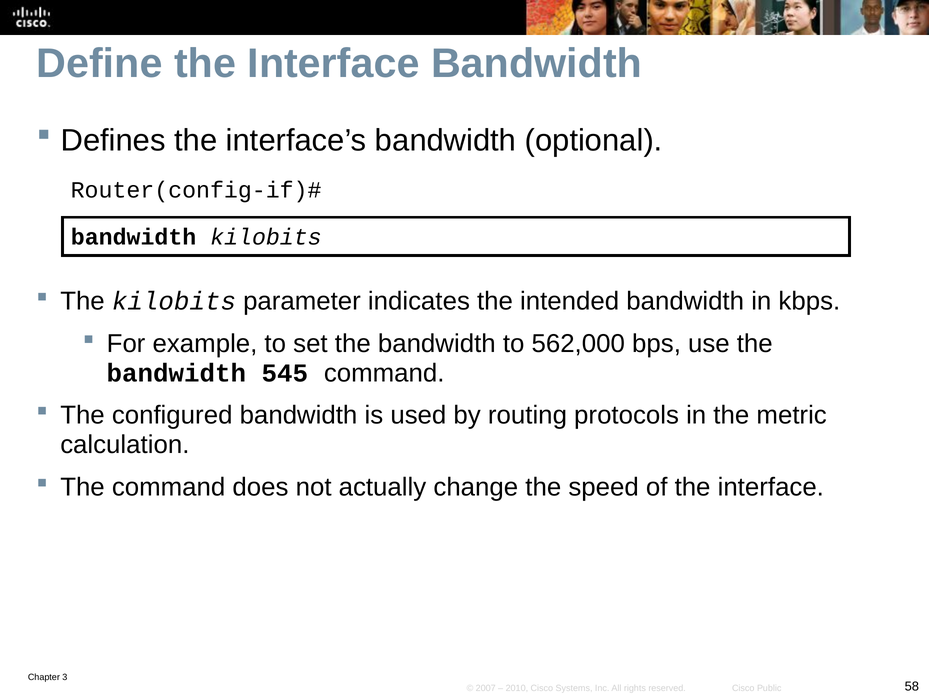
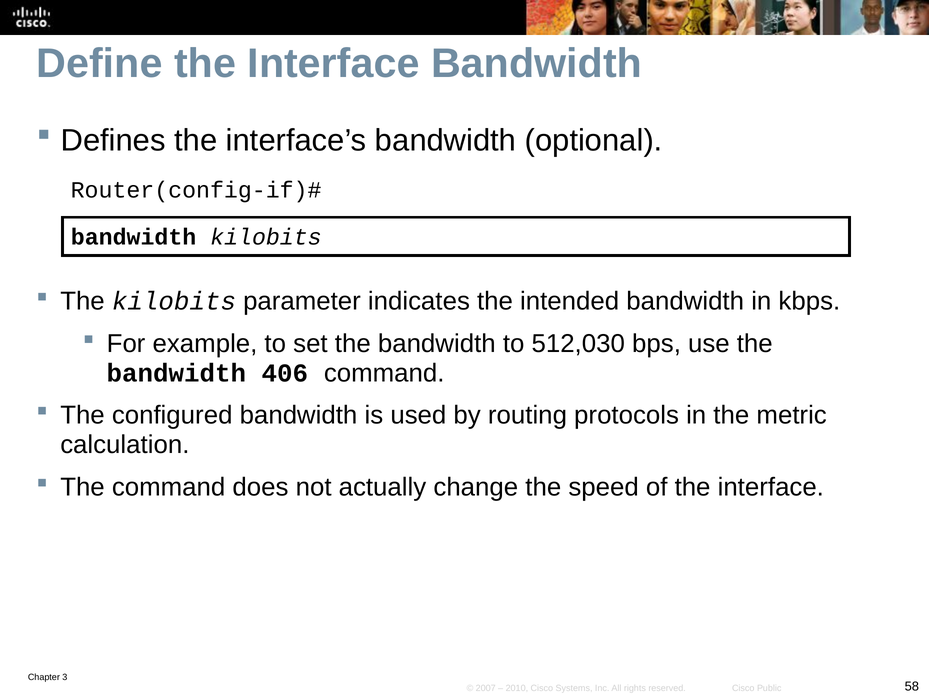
562,000: 562,000 -> 512,030
545: 545 -> 406
